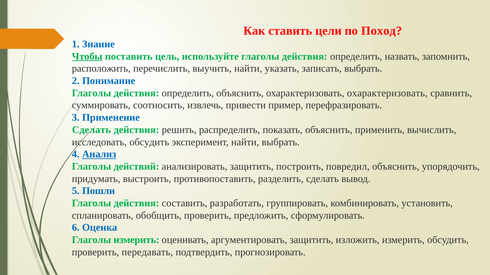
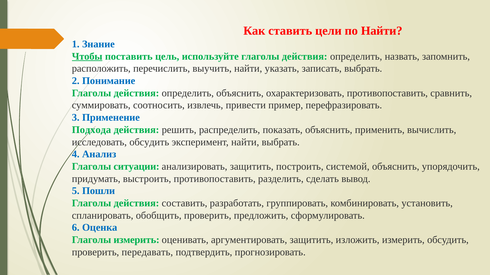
по Поход: Поход -> Найти
охарактеризовать охарактеризовать: охарактеризовать -> противопоставить
Сделать at (91, 130): Сделать -> Подхода
Анализ underline: present -> none
действий: действий -> ситуации
повредил: повредил -> системой
